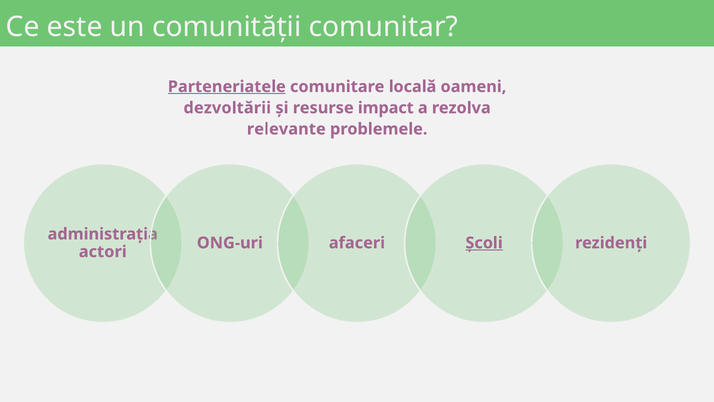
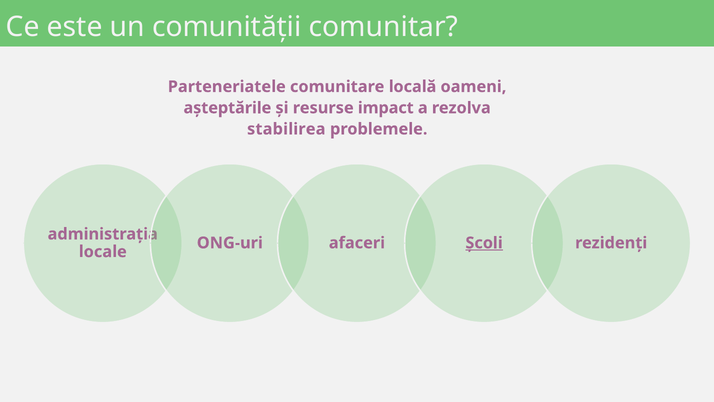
Parteneriatele underline: present -> none
dezvoltării: dezvoltării -> așteptările
relevante: relevante -> stabilirea
actori: actori -> locale
